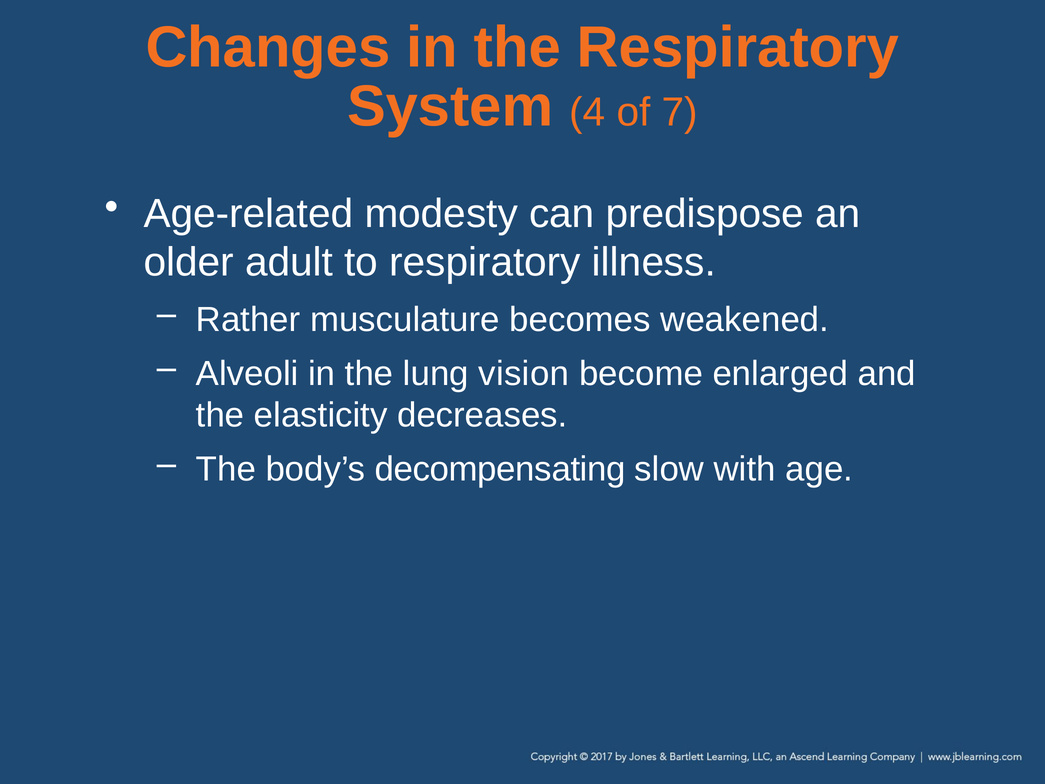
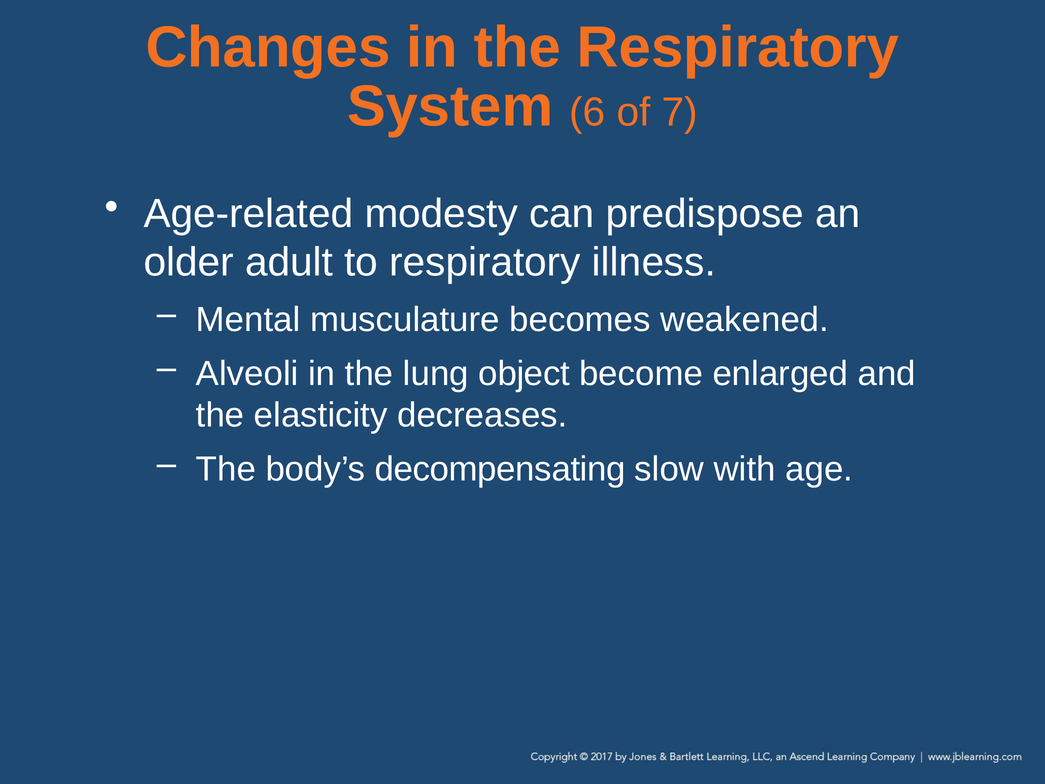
4: 4 -> 6
Rather: Rather -> Mental
vision: vision -> object
